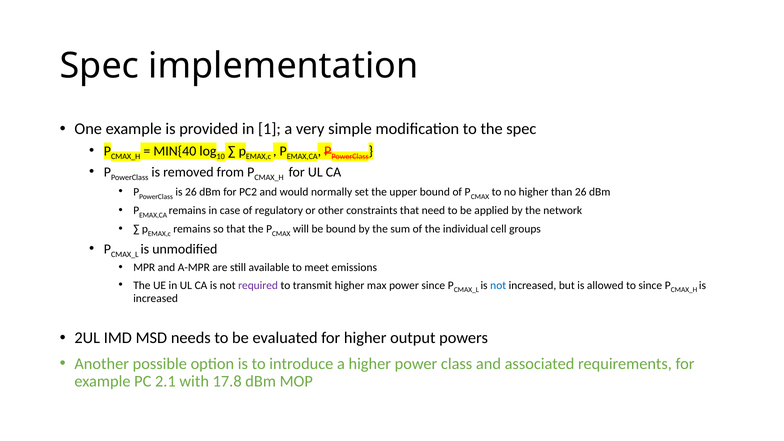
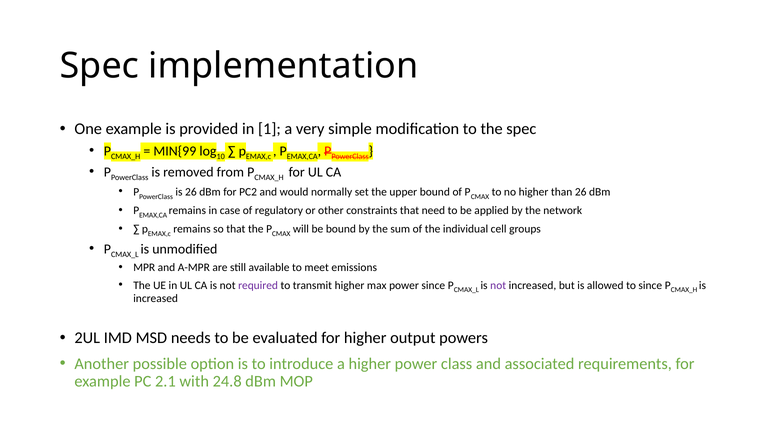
MIN{40: MIN{40 -> MIN{99
not at (498, 285) colour: blue -> purple
17.8: 17.8 -> 24.8
